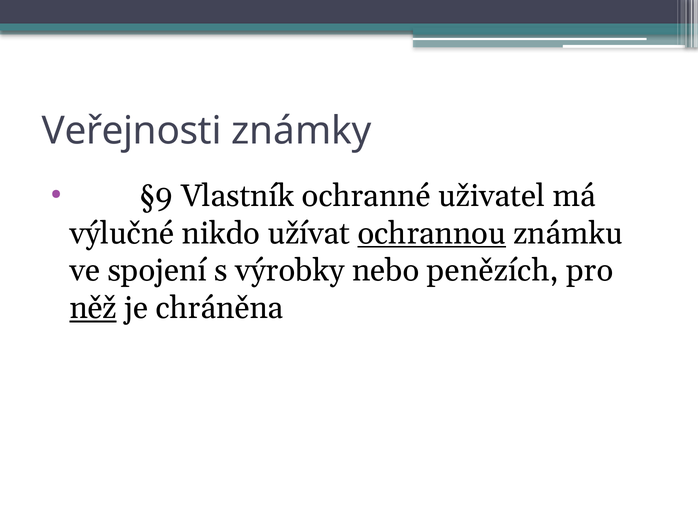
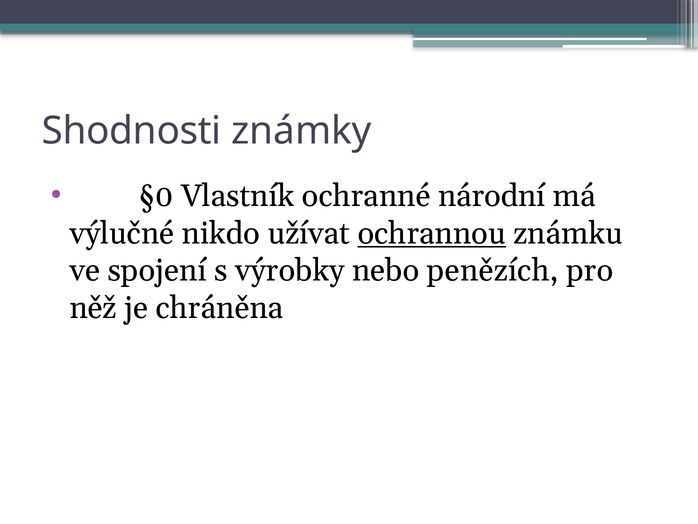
Veřejnosti: Veřejnosti -> Shodnosti
§9: §9 -> §0
uživatel: uživatel -> národní
něž underline: present -> none
